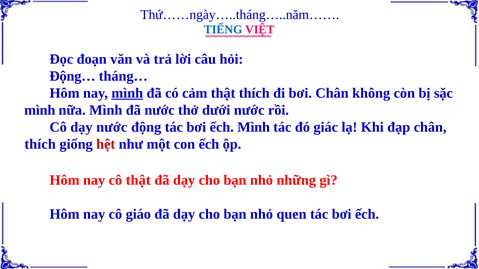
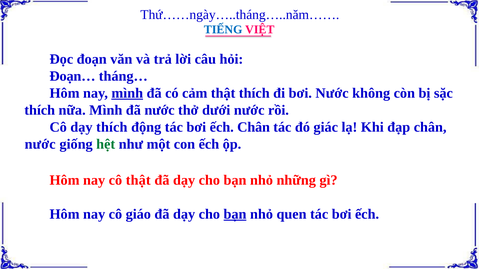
Động…: Động… -> Đoạn…
bơi Chân: Chân -> Nước
mình at (40, 110): mình -> thích
dạy nước: nước -> thích
ếch Mình: Mình -> Chân
thích at (40, 144): thích -> nước
hệt colour: red -> green
bạn at (235, 214) underline: none -> present
